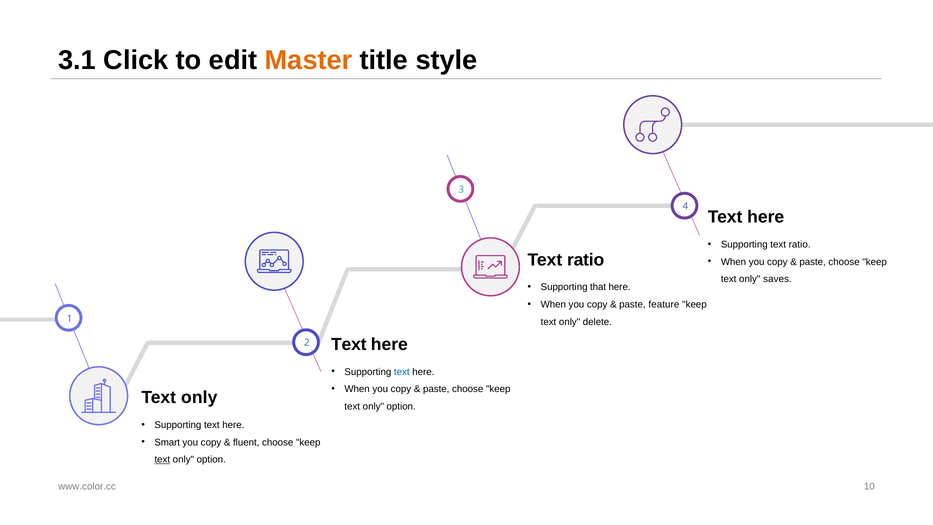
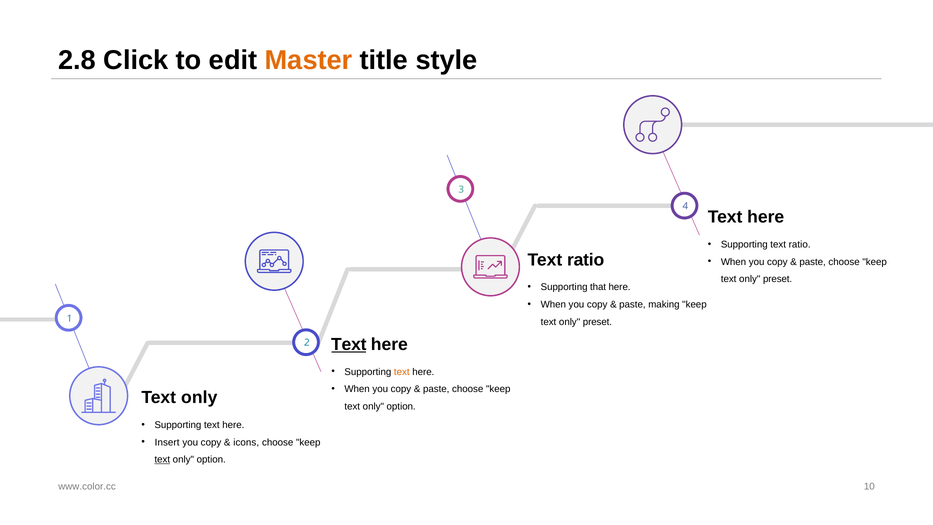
3.1: 3.1 -> 2.8
saves at (777, 279): saves -> preset
feature: feature -> making
delete at (597, 322): delete -> preset
Text at (349, 344) underline: none -> present
text at (402, 372) colour: blue -> orange
Smart: Smart -> Insert
fluent: fluent -> icons
